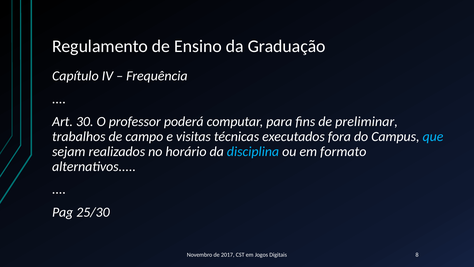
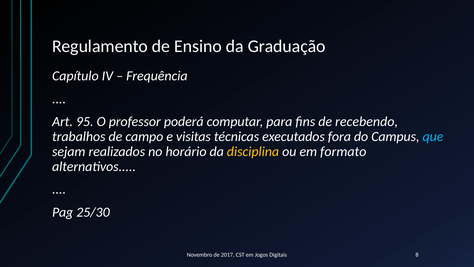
30: 30 -> 95
preliminar: preliminar -> recebendo
disciplina colour: light blue -> yellow
